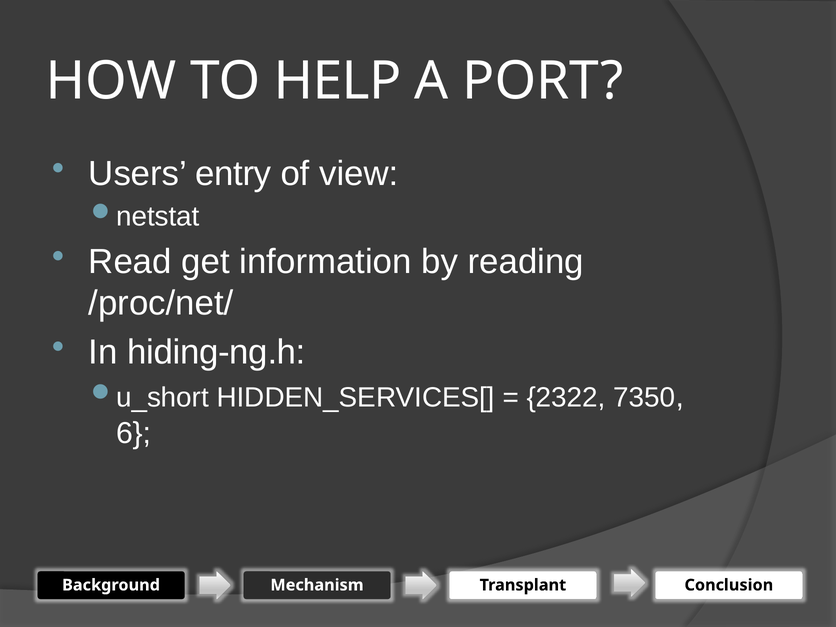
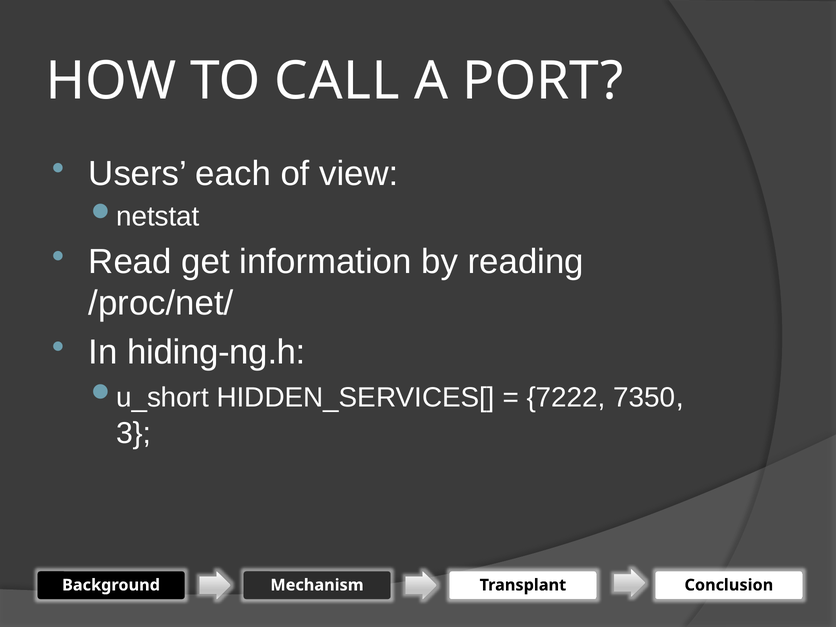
HELP: HELP -> CALL
entry: entry -> each
2322: 2322 -> 7222
6: 6 -> 3
